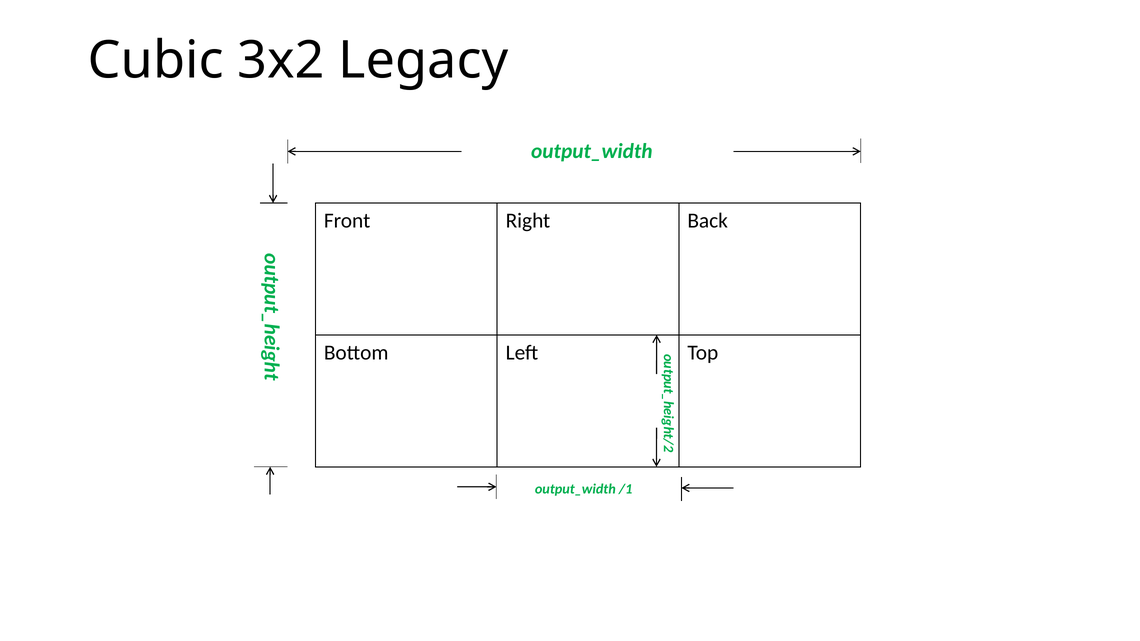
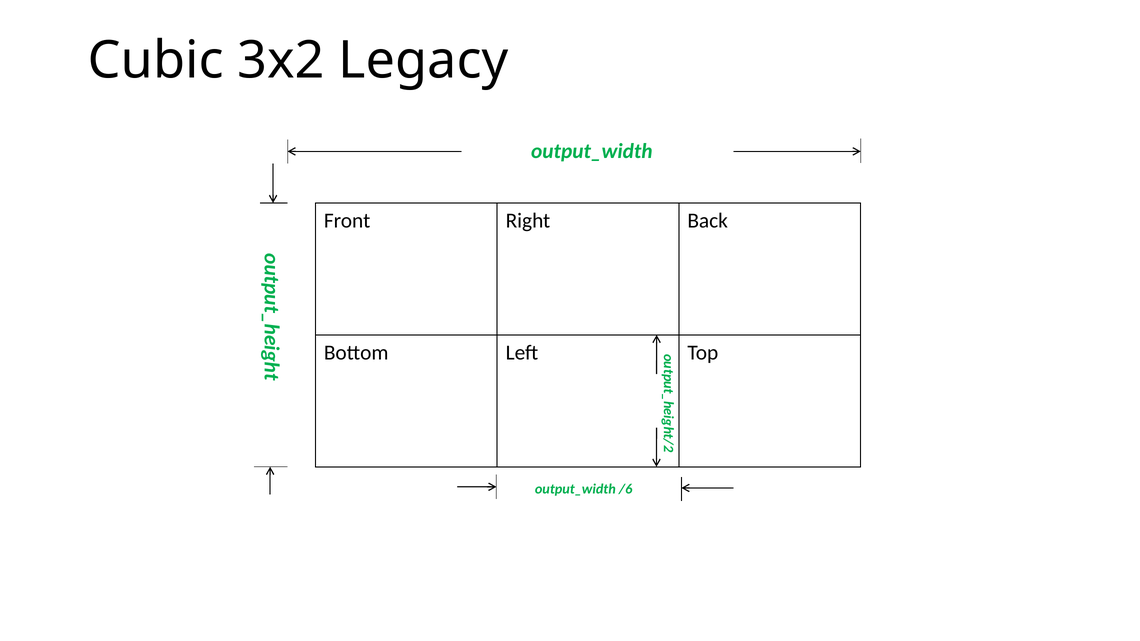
/1: /1 -> /6
